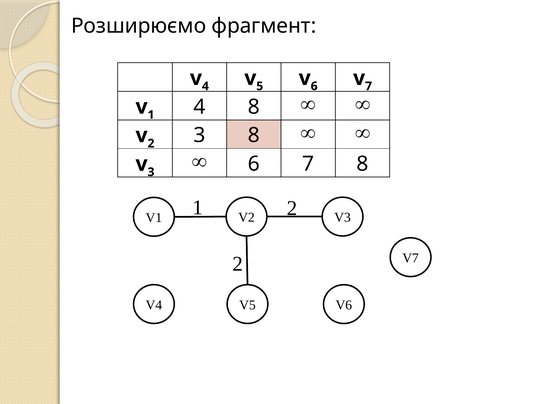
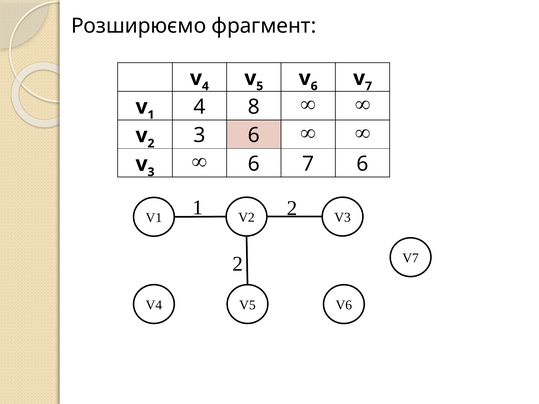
3 8: 8 -> 6
7 8: 8 -> 6
